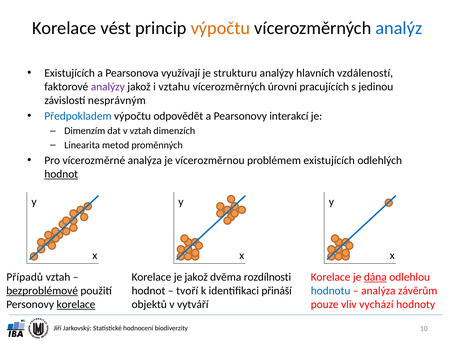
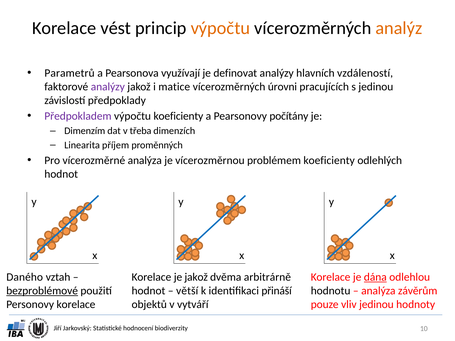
analýz colour: blue -> orange
Existujících at (70, 73): Existujících -> Parametrů
strukturu: strukturu -> definovat
vztahu: vztahu -> matice
nesprávným: nesprávným -> předpoklady
Předpokladem colour: blue -> purple
výpočtu odpovědět: odpovědět -> koeficienty
interakcí: interakcí -> počítány
v vztah: vztah -> třeba
metod: metod -> příjem
problémem existujících: existujících -> koeficienty
hodnot at (61, 174) underline: present -> none
Případů: Případů -> Daného
rozdílnosti: rozdílnosti -> arbitrárně
tvoří: tvoří -> větší
hodnotu colour: blue -> black
korelace at (76, 305) underline: present -> none
vliv vychází: vychází -> jedinou
